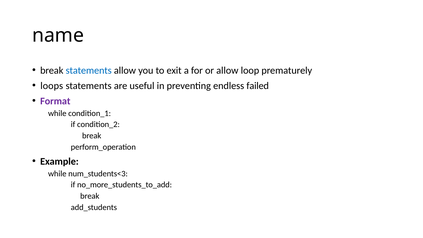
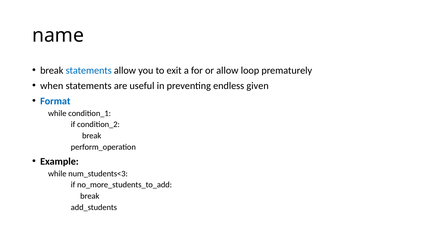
loops: loops -> when
failed: failed -> given
Format colour: purple -> blue
